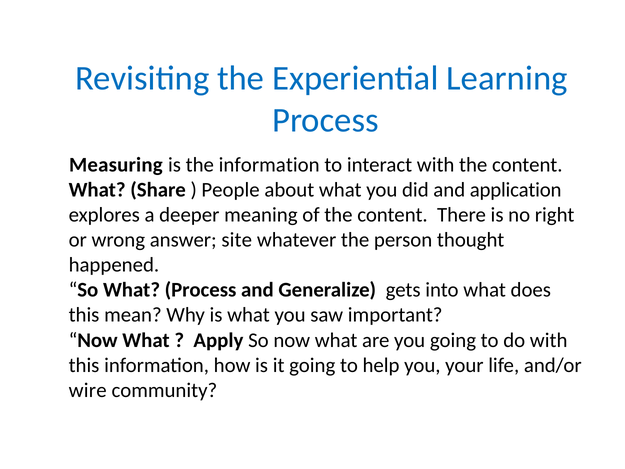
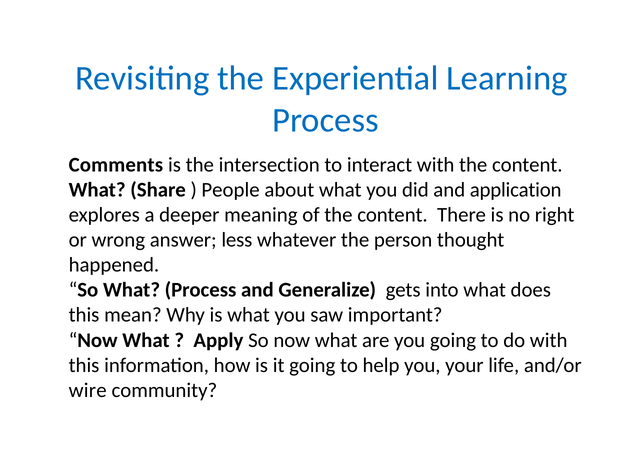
Measuring: Measuring -> Comments
the information: information -> intersection
site: site -> less
